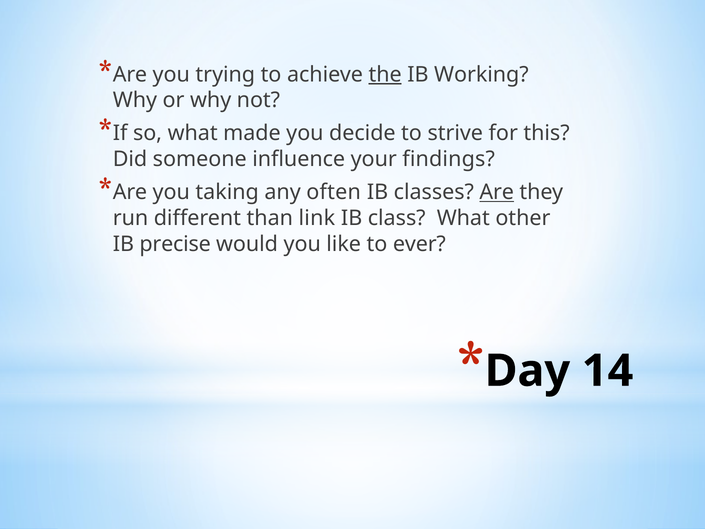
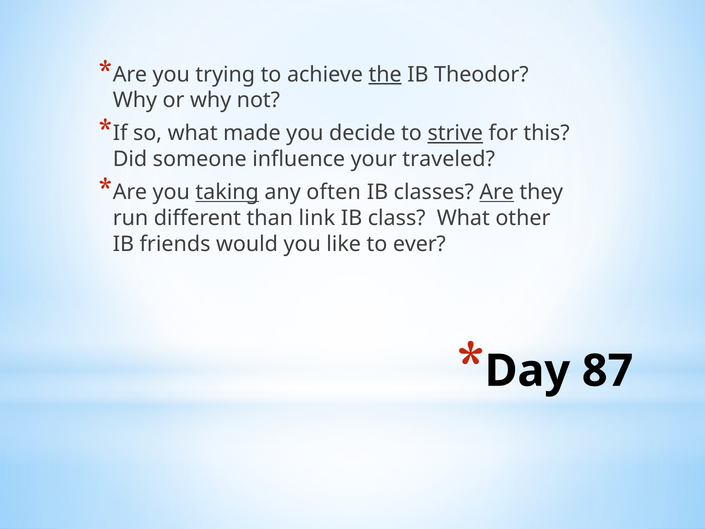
Working: Working -> Theodor
strive underline: none -> present
findings: findings -> traveled
taking underline: none -> present
precise: precise -> friends
14: 14 -> 87
